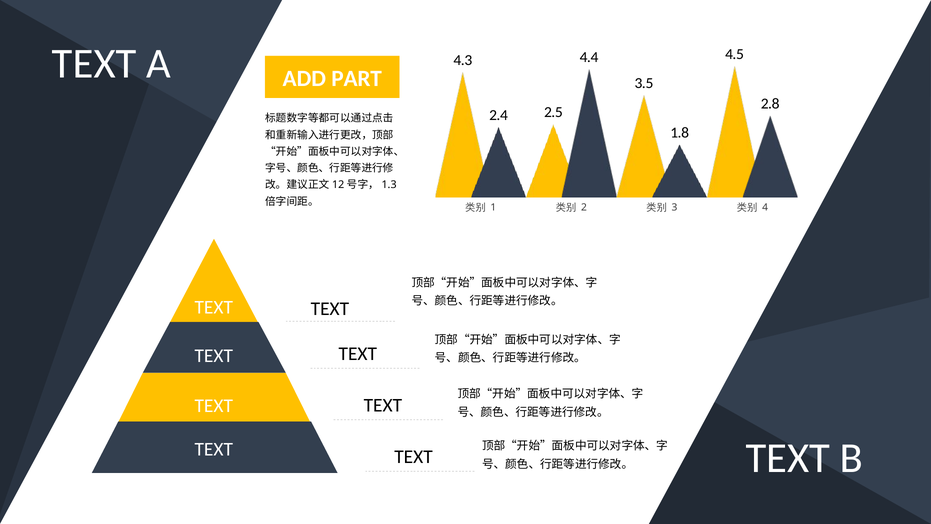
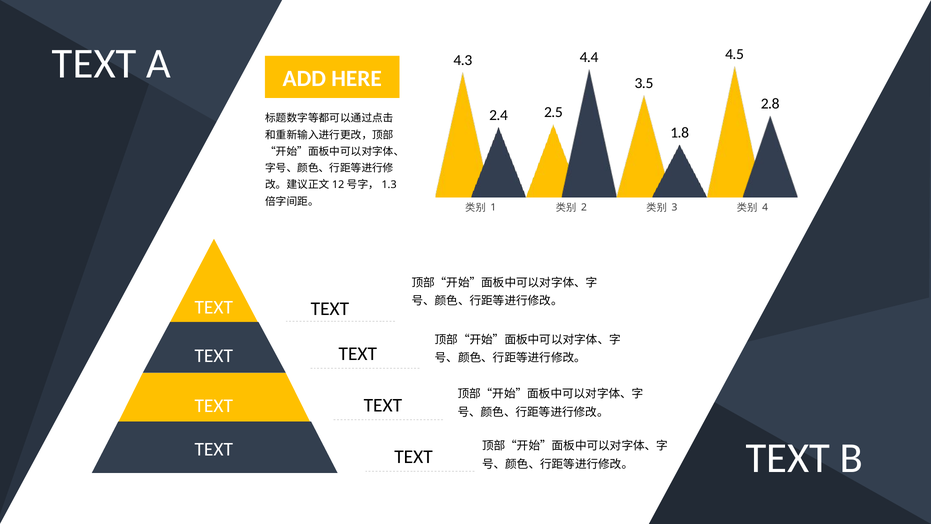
PART: PART -> HERE
